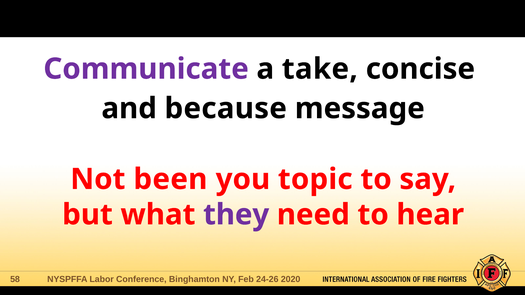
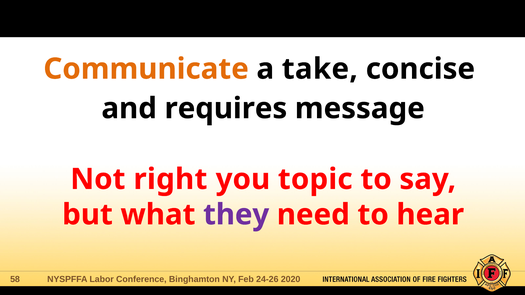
Communicate colour: purple -> orange
because: because -> requires
been: been -> right
